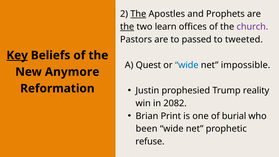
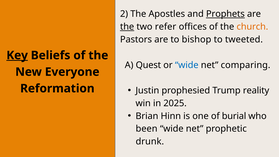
The at (138, 14) underline: present -> none
Prophets underline: none -> present
learn: learn -> refer
church colour: purple -> orange
passed: passed -> bishop
impossible: impossible -> comparing
Anymore: Anymore -> Everyone
2082: 2082 -> 2025
Print: Print -> Hinn
refuse: refuse -> drunk
